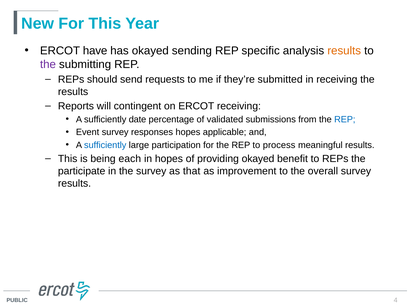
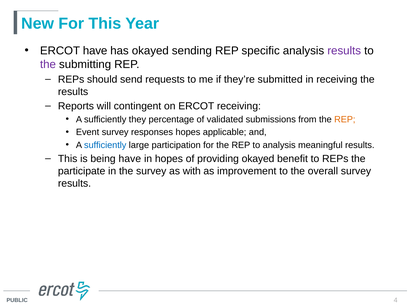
results at (344, 51) colour: orange -> purple
date: date -> they
REP at (345, 120) colour: blue -> orange
to process: process -> analysis
being each: each -> have
that: that -> with
